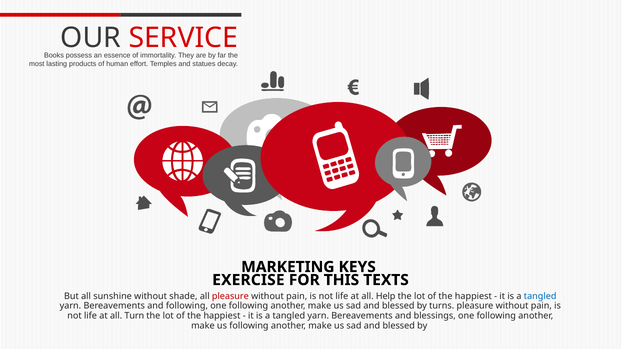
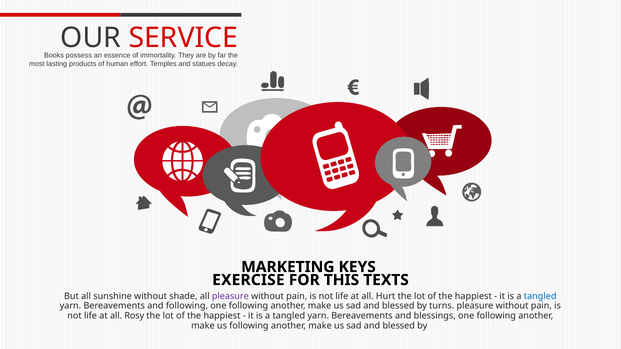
pleasure at (230, 296) colour: red -> purple
Help: Help -> Hurt
Turn: Turn -> Rosy
